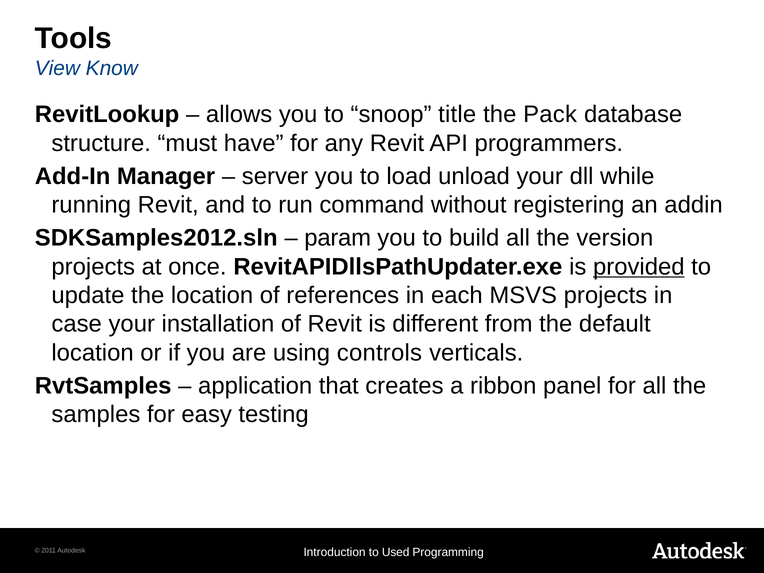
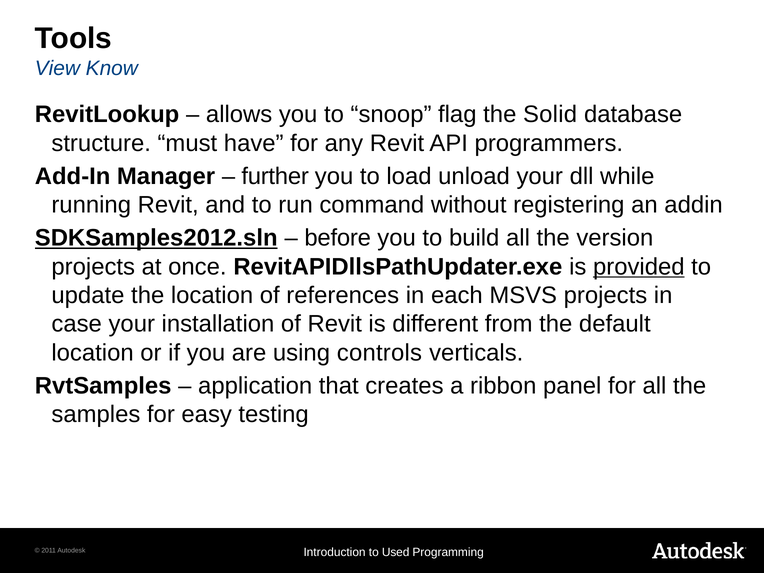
title: title -> flag
Pack: Pack -> Solid
server: server -> further
SDKSamples2012.sln underline: none -> present
param: param -> before
